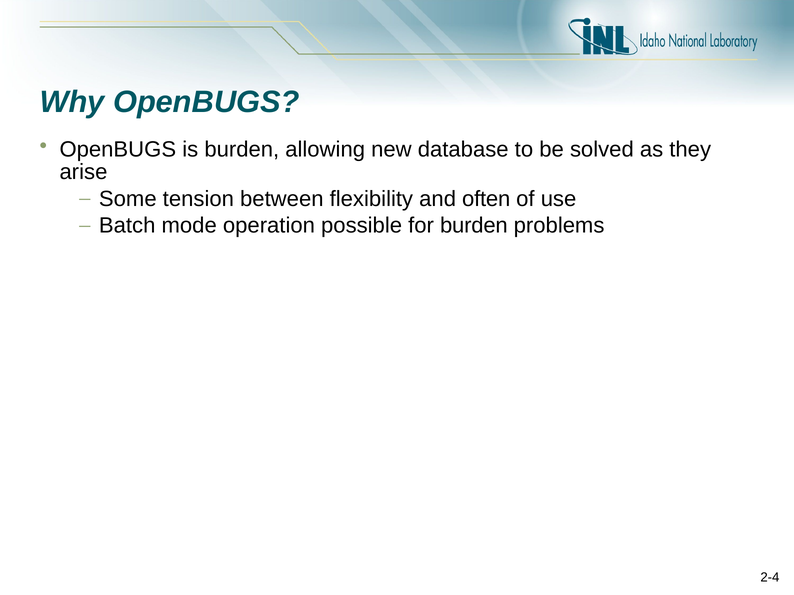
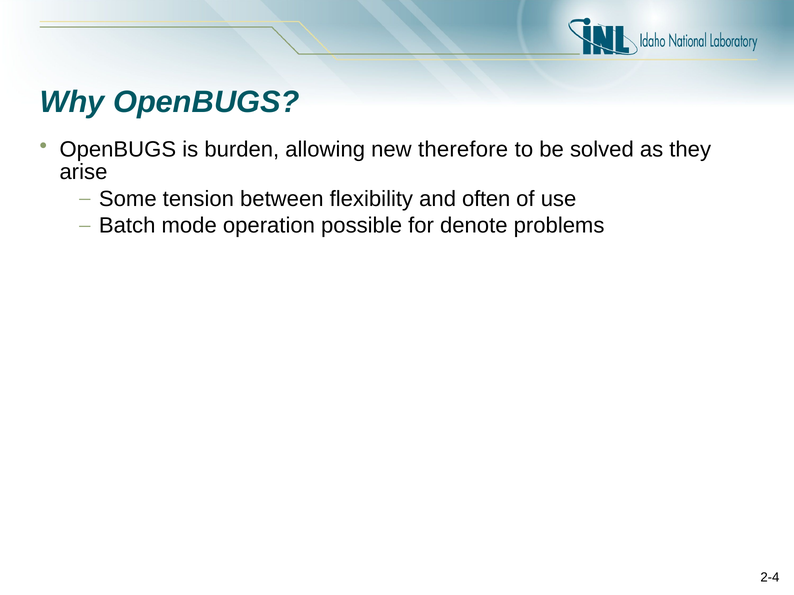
database: database -> therefore
for burden: burden -> denote
